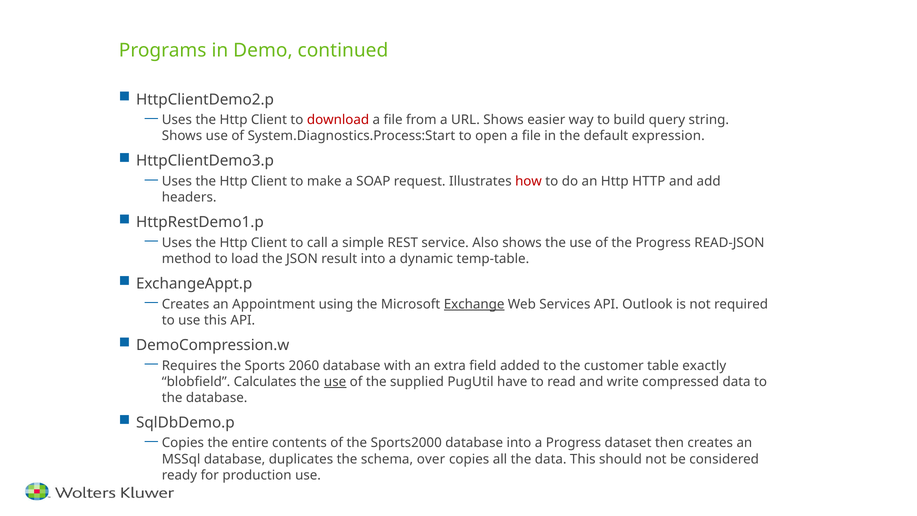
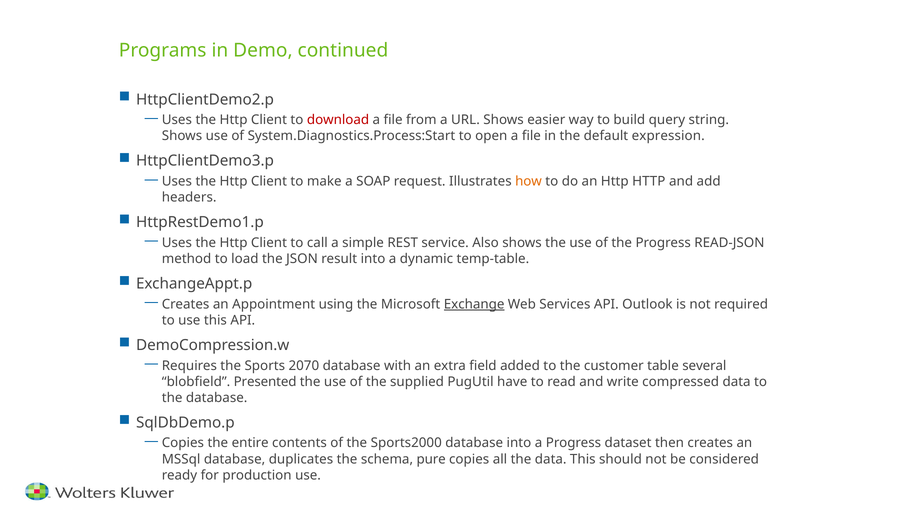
how colour: red -> orange
2060: 2060 -> 2070
exactly: exactly -> several
Calculates: Calculates -> Presented
use at (335, 382) underline: present -> none
over: over -> pure
